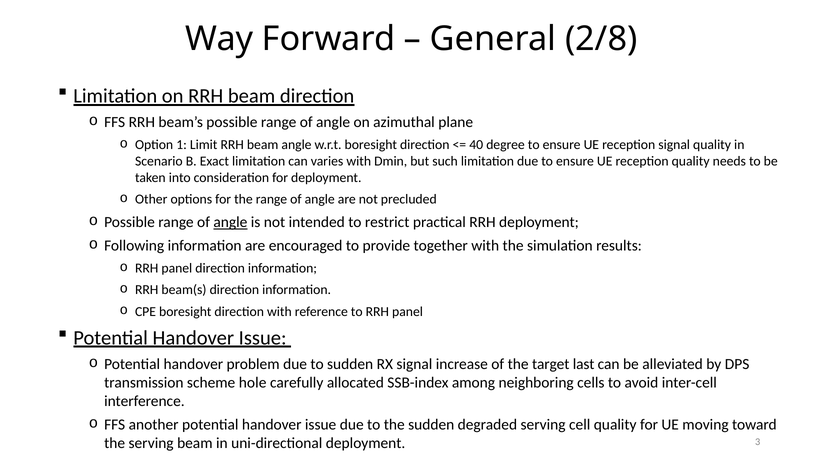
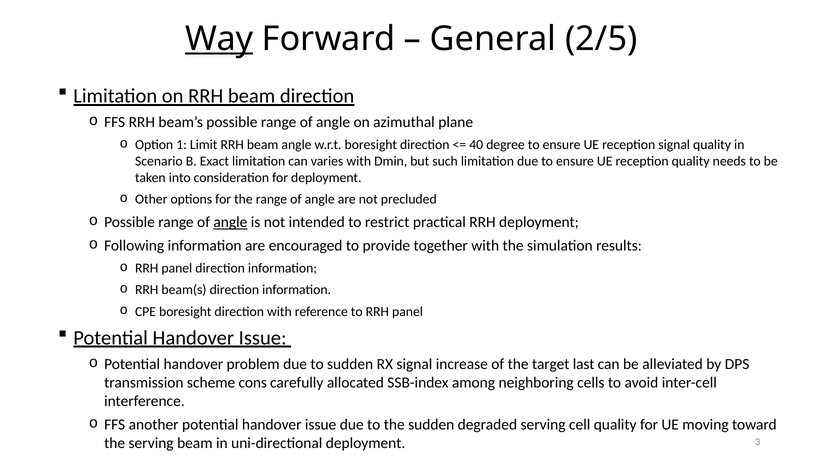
Way underline: none -> present
2/8: 2/8 -> 2/5
hole: hole -> cons
